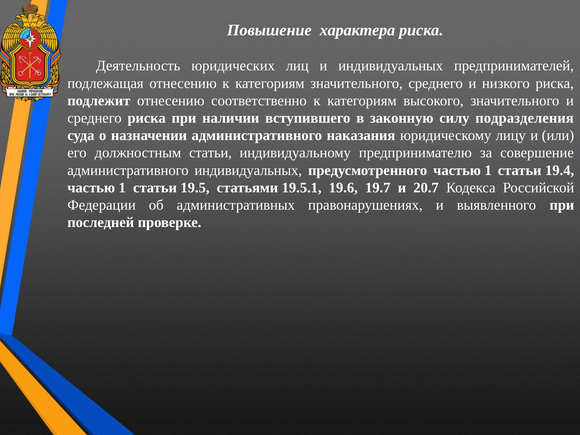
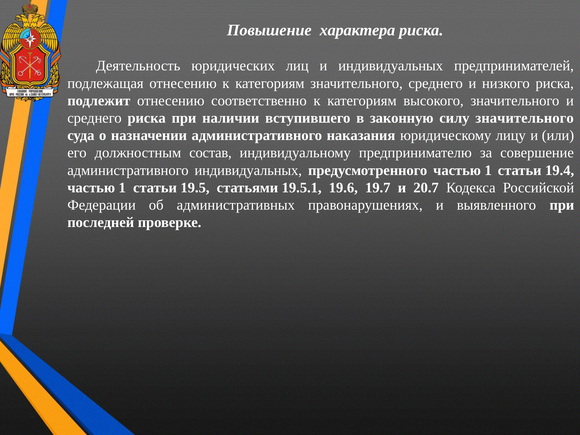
силу подразделения: подразделения -> значительного
должностным статьи: статьи -> состав
